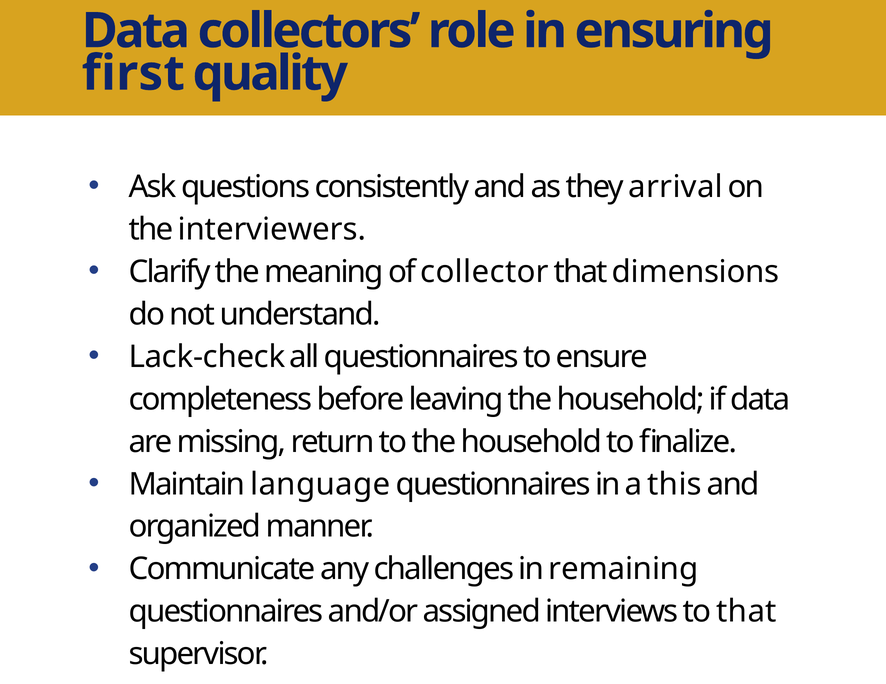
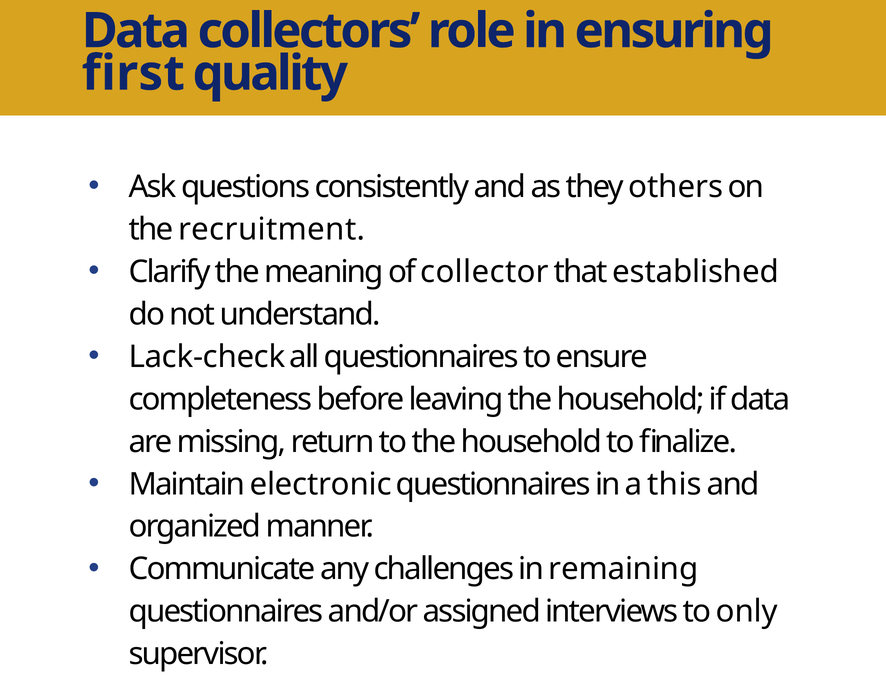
arrival: arrival -> others
interviewers: interviewers -> recruitment
dimensions: dimensions -> established
language: language -> electronic
to that: that -> only
